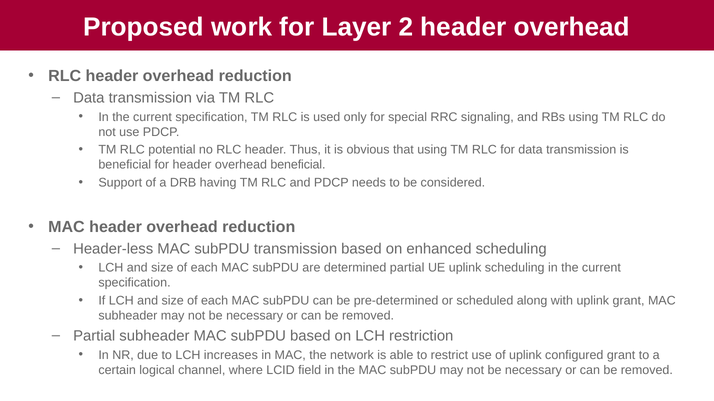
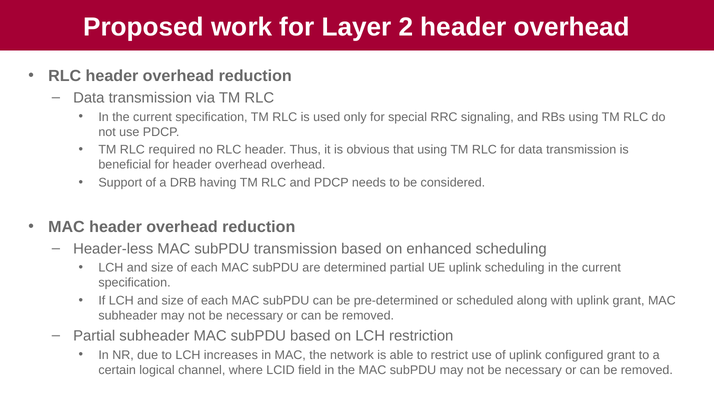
potential: potential -> required
overhead beneficial: beneficial -> overhead
